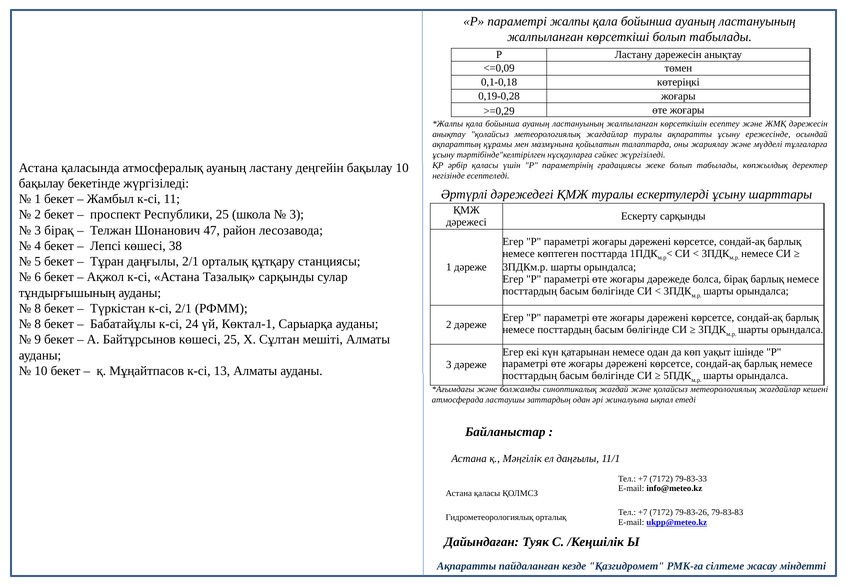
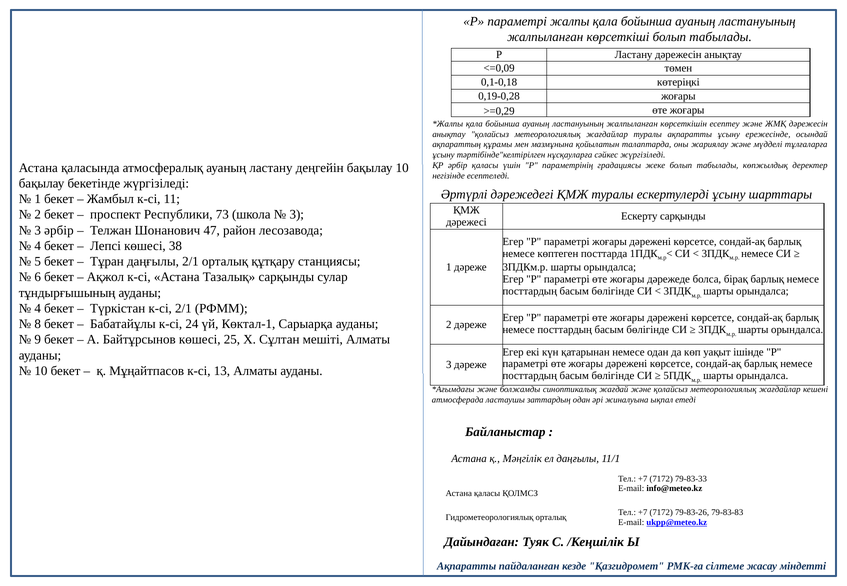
Республики 25: 25 -> 73
3 бірақ: бірақ -> әрбір
8 at (38, 309): 8 -> 4
